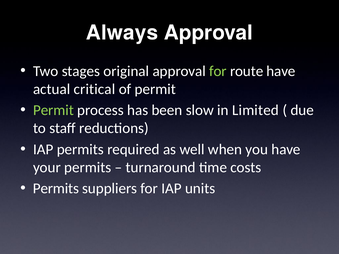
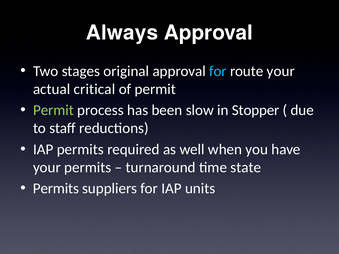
for at (218, 71) colour: light green -> light blue
route have: have -> your
Limited: Limited -> Stopper
costs: costs -> state
